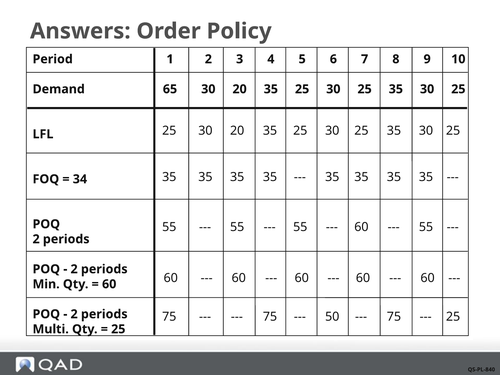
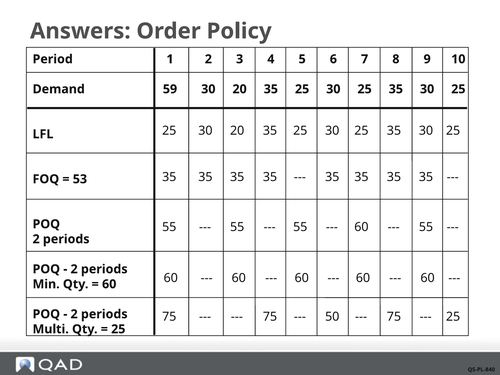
65: 65 -> 59
34: 34 -> 53
